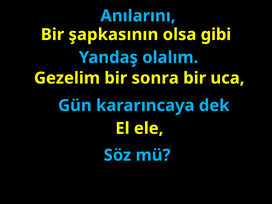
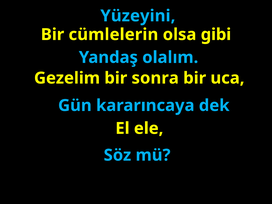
Anılarını: Anılarını -> Yüzeyini
şapkasının: şapkasının -> cümlelerin
